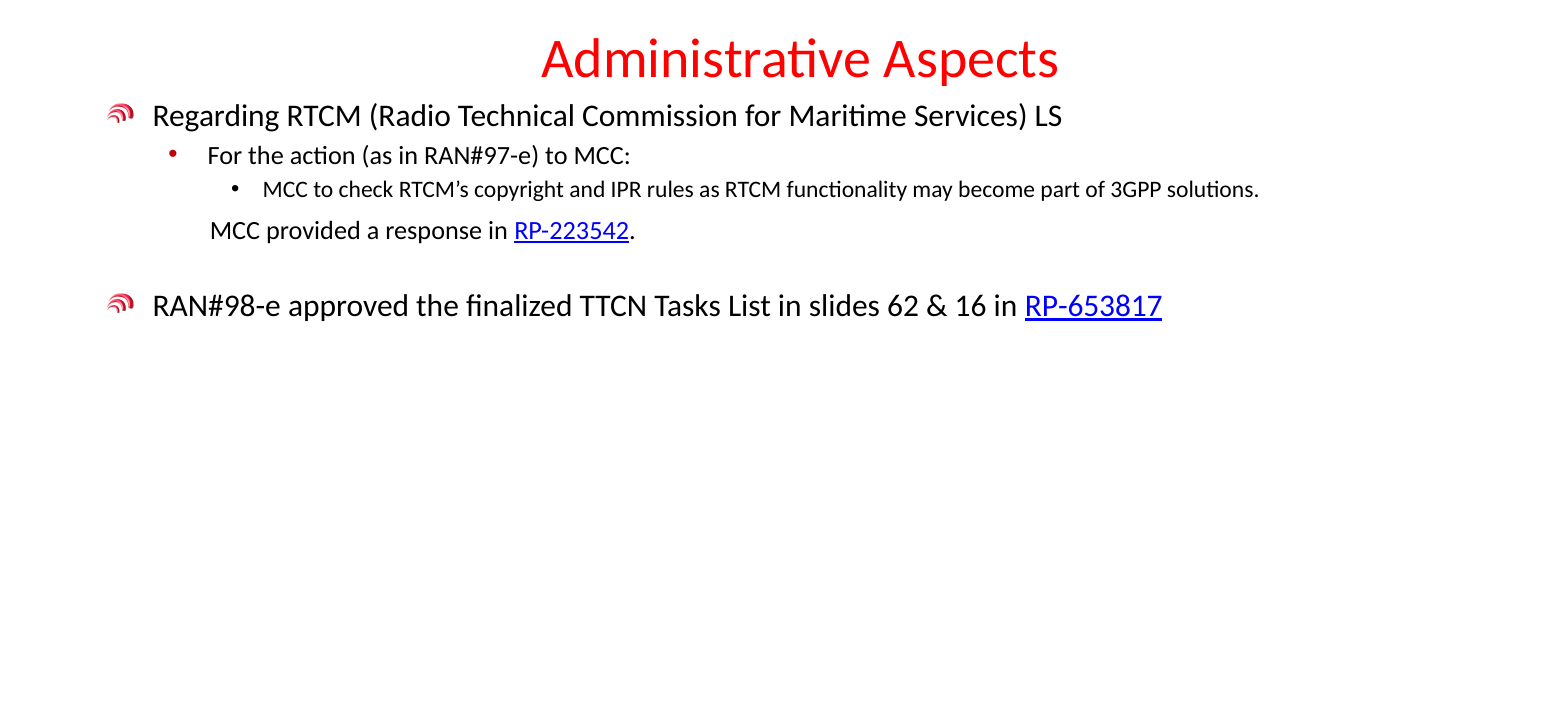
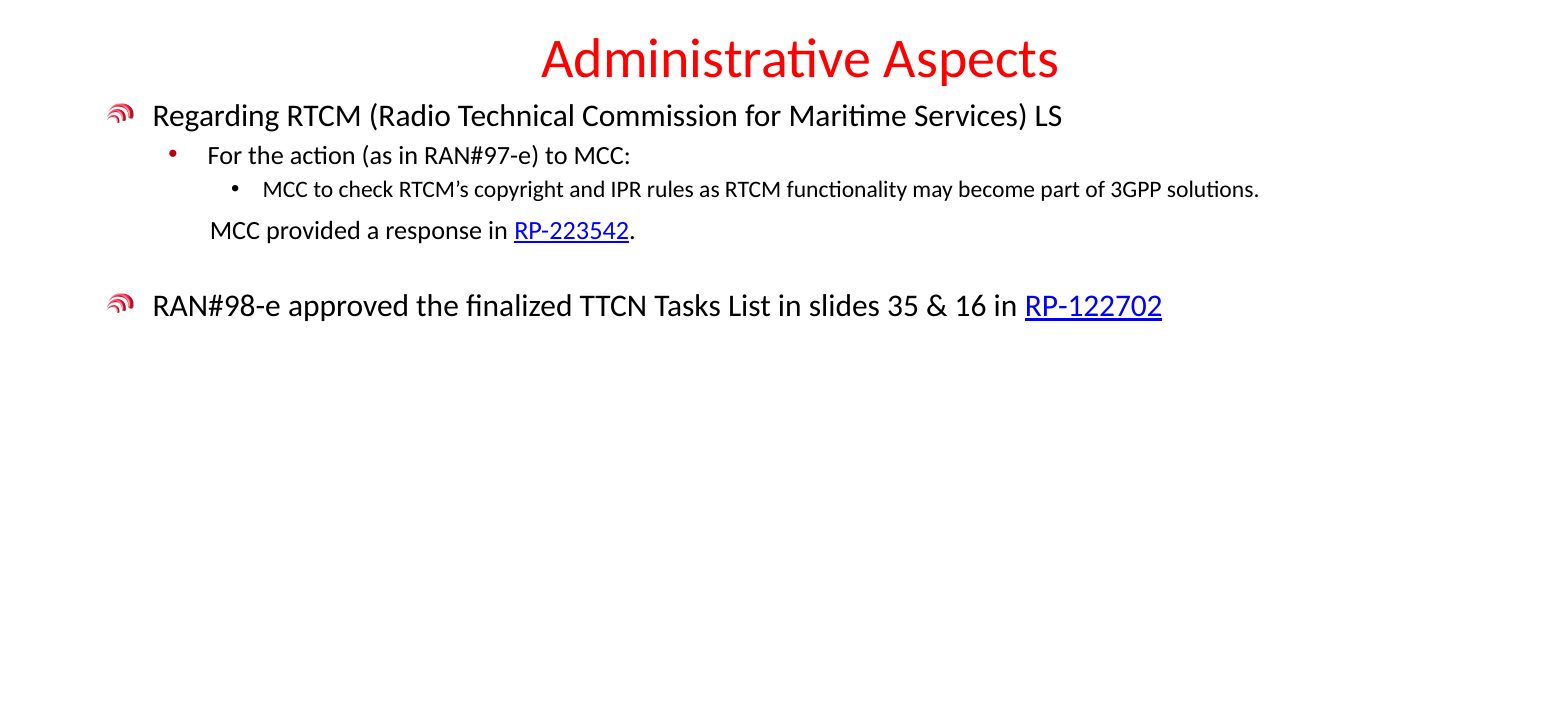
62: 62 -> 35
RP-653817: RP-653817 -> RP-122702
